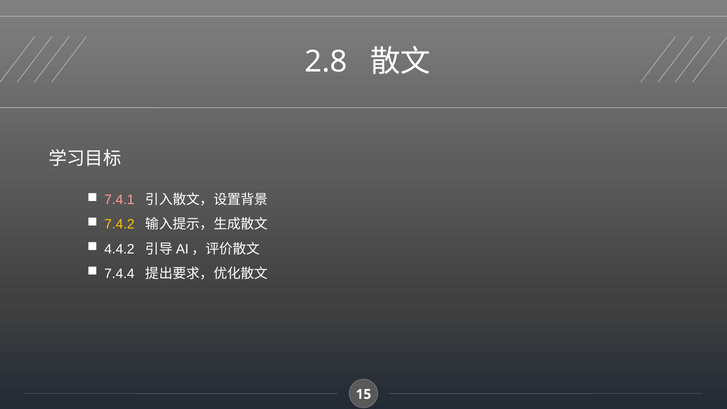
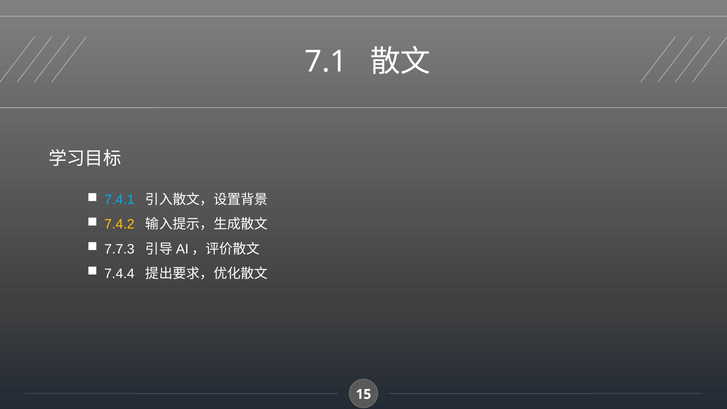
2.8: 2.8 -> 7.1
7.4.1 colour: pink -> light blue
4.4.2: 4.4.2 -> 7.7.3
